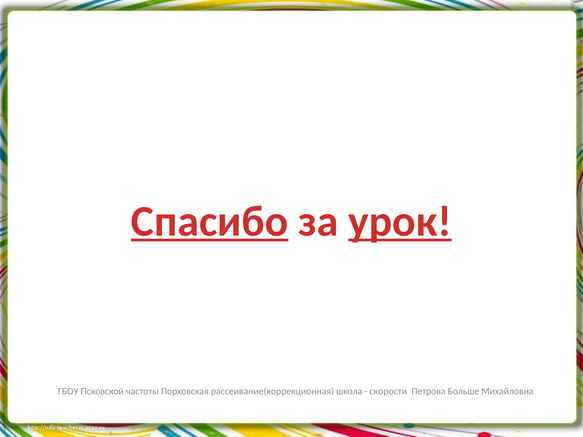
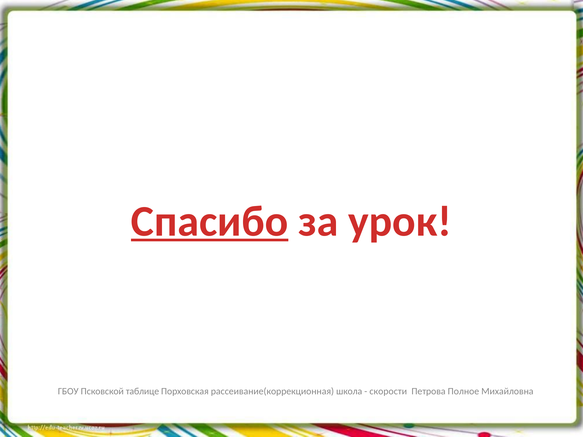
урок underline: present -> none
частоты: частоты -> таблице
Больше: Больше -> Полное
